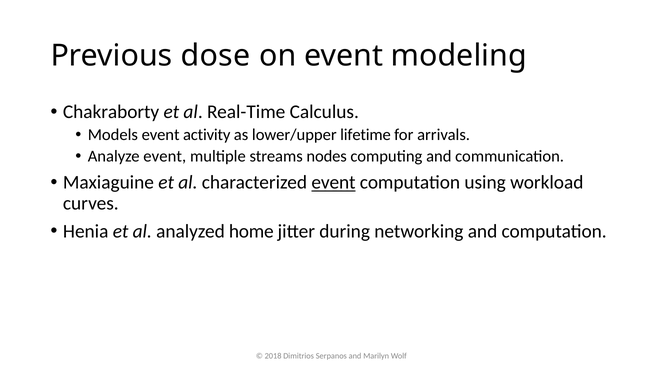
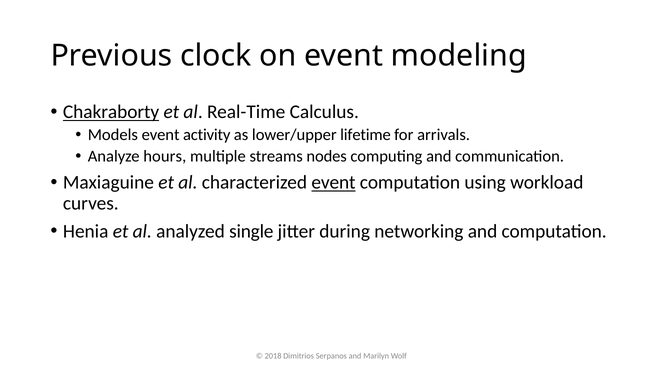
dose: dose -> clock
Chakraborty underline: none -> present
Analyze event: event -> hours
home: home -> single
